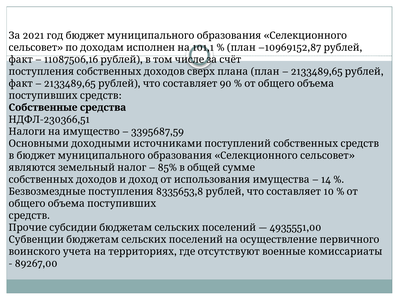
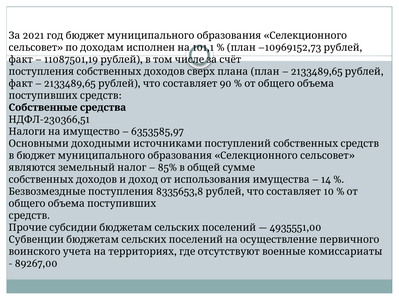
–10969152,87: –10969152,87 -> –10969152,73
11087506,16: 11087506,16 -> 11087501,19
3395687,59: 3395687,59 -> 6353585,97
